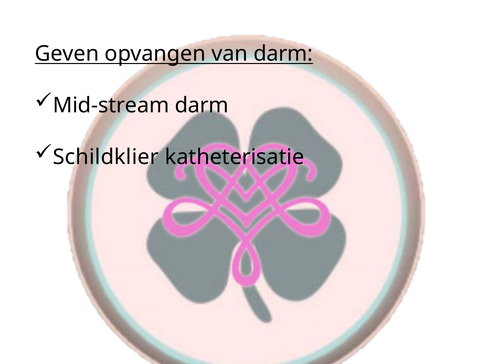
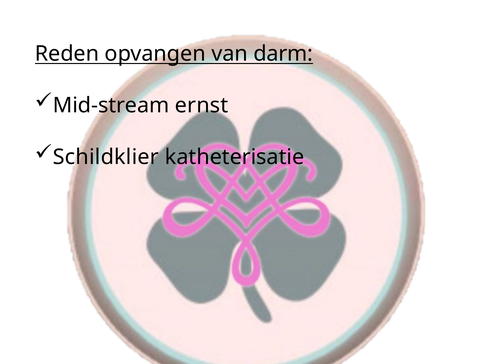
Geven: Geven -> Reden
Mid-stream darm: darm -> ernst
